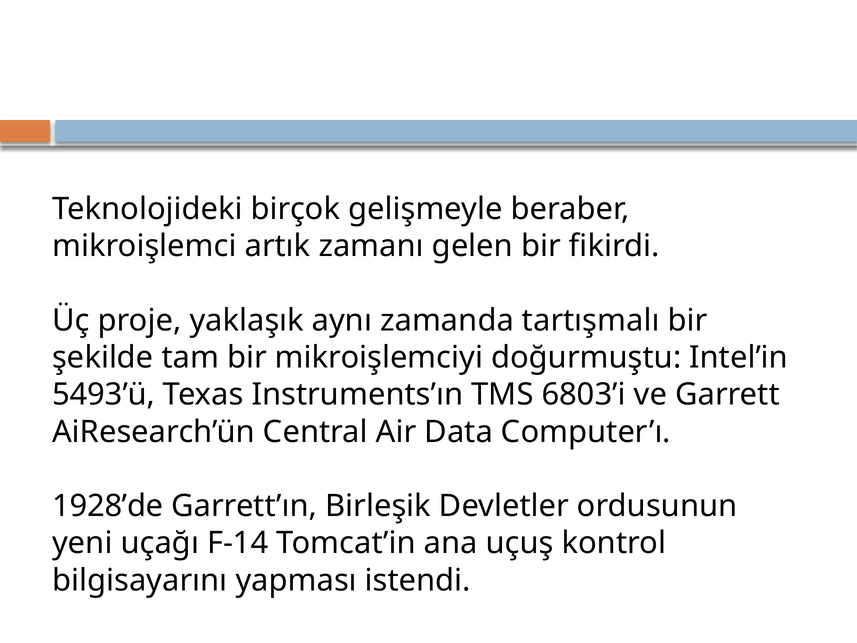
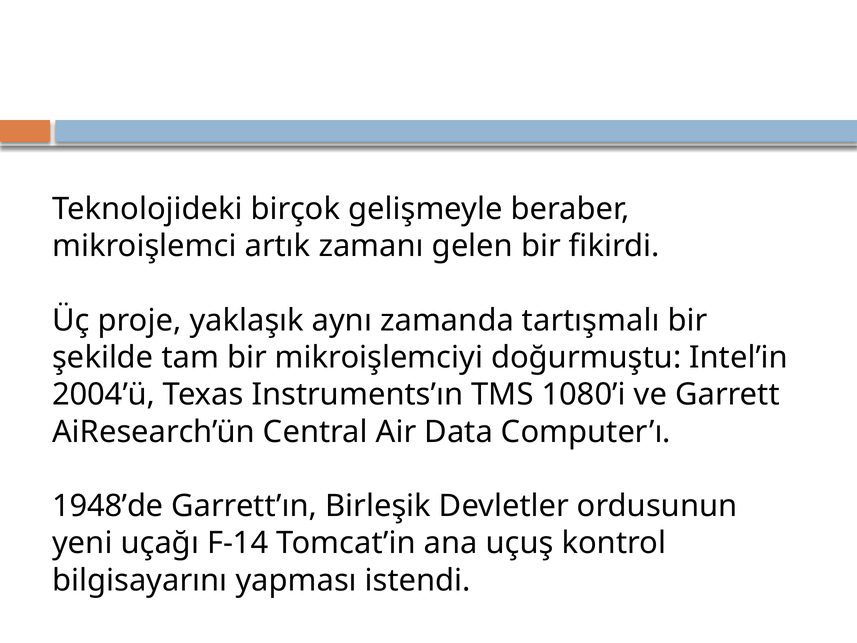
5493’ü: 5493’ü -> 2004’ü
6803’i: 6803’i -> 1080’i
1928’de: 1928’de -> 1948’de
